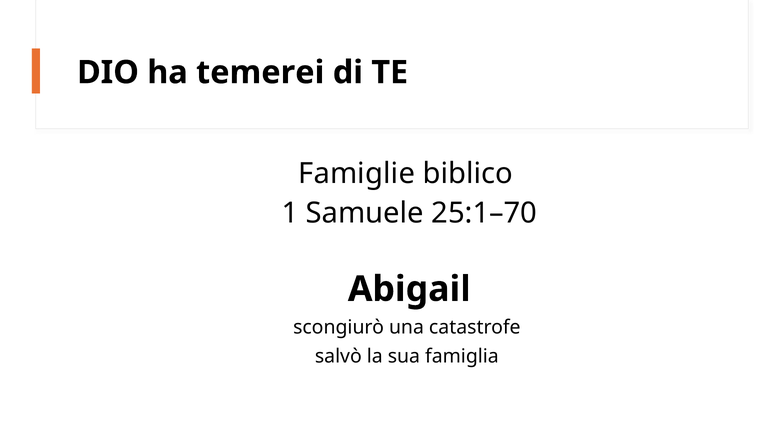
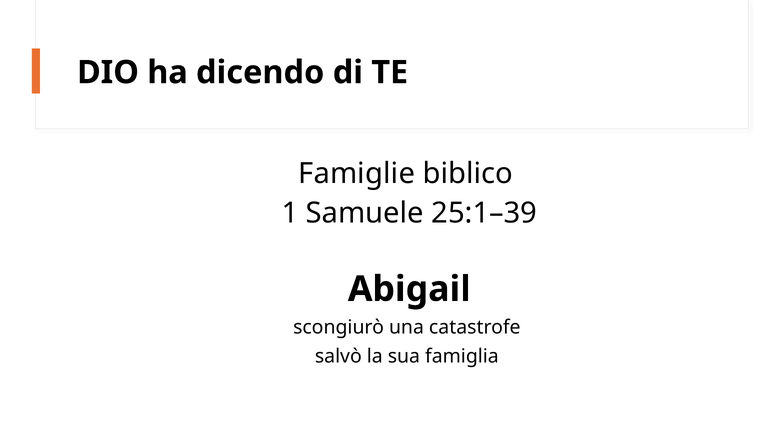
temerei: temerei -> dicendo
25:1–70: 25:1–70 -> 25:1–39
